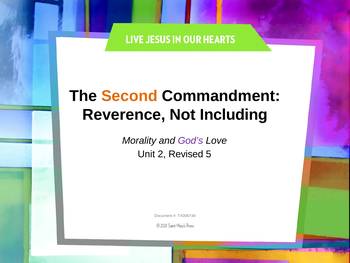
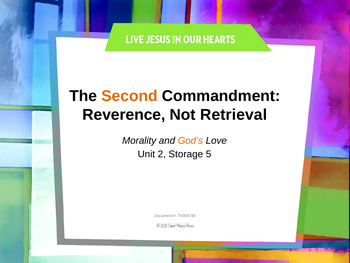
Including: Including -> Retrieval
God’s colour: purple -> orange
Revised: Revised -> Storage
